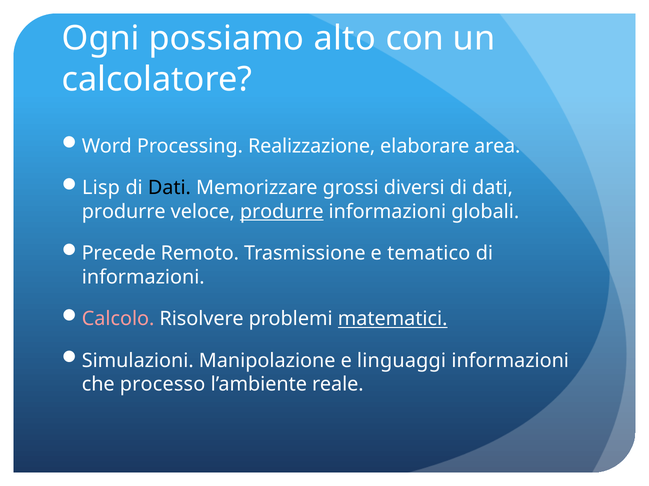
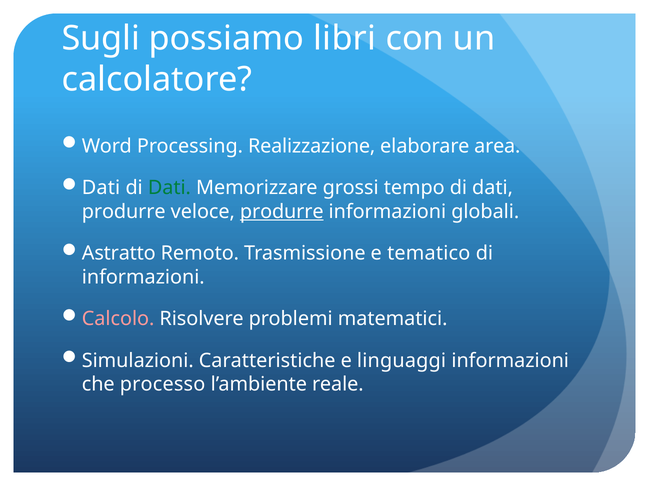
Ogni: Ogni -> Sugli
alto: alto -> libri
Lisp at (101, 188): Lisp -> Dati
Dati at (169, 188) colour: black -> green
diversi: diversi -> tempo
Precede: Precede -> Astratto
matematici underline: present -> none
Manipolazione: Manipolazione -> Caratteristiche
